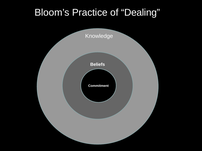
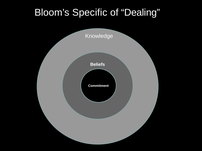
Practice: Practice -> Specific
